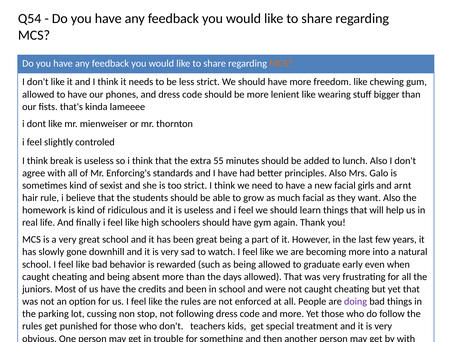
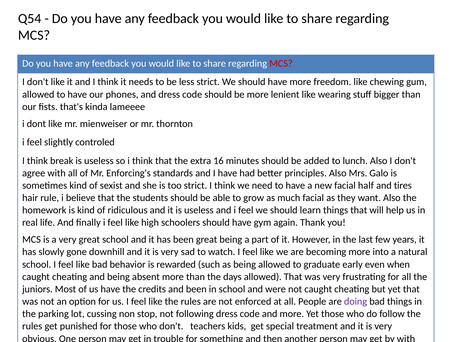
MCS at (281, 63) colour: orange -> red
55: 55 -> 16
girls: girls -> half
arnt: arnt -> tires
